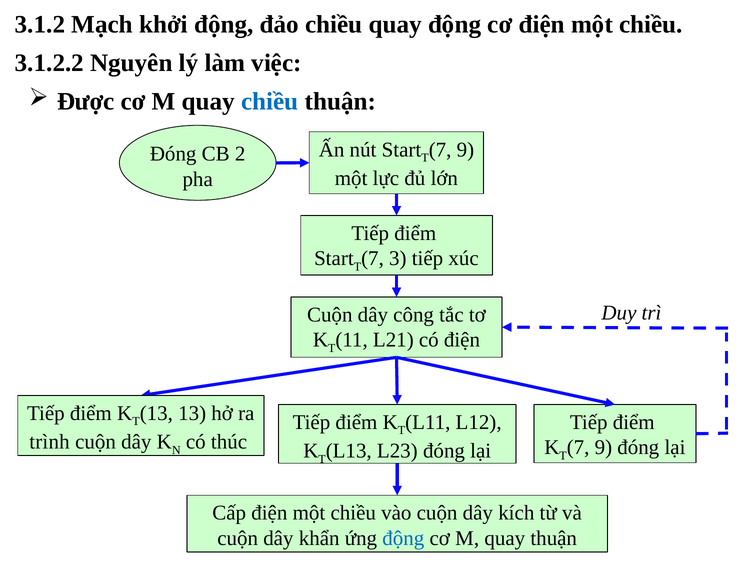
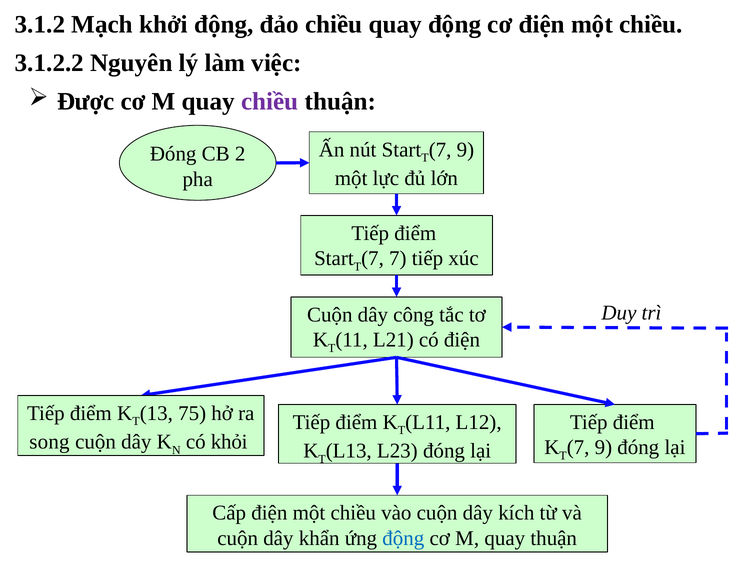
chiều at (270, 102) colour: blue -> purple
3 at (398, 259): 3 -> 7
13 at (192, 414): 13 -> 75
trình: trình -> song
thúc: thúc -> khỏi
